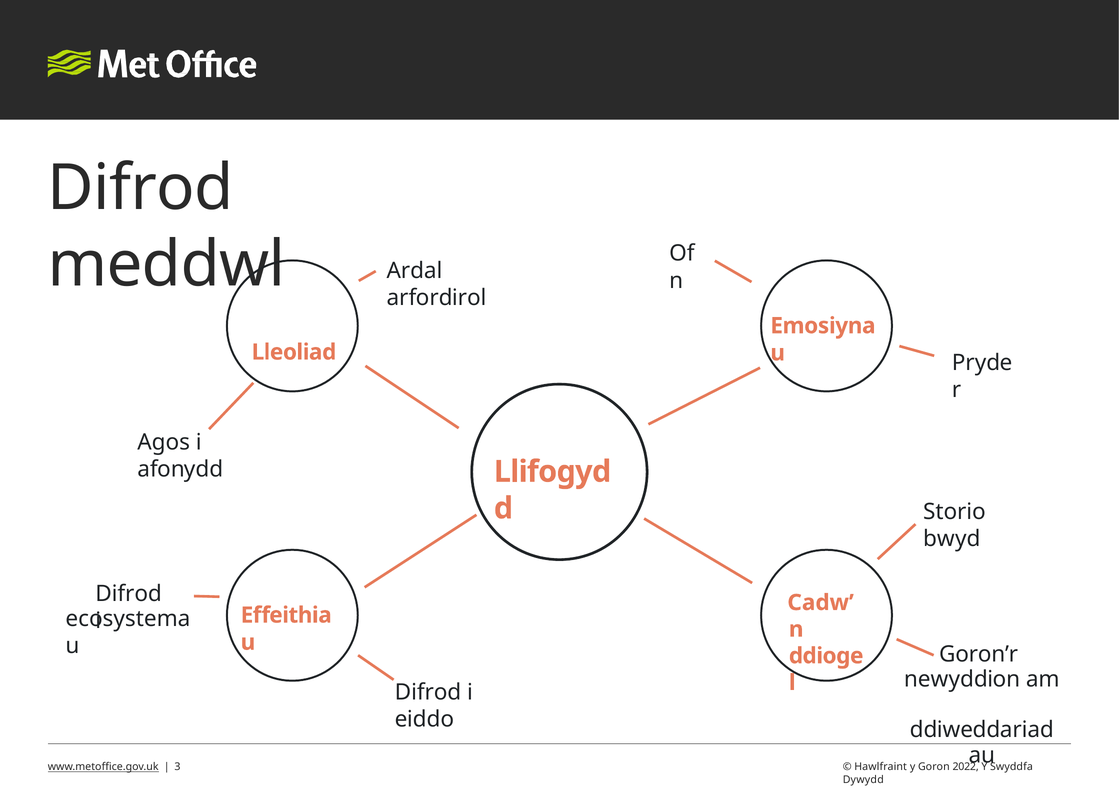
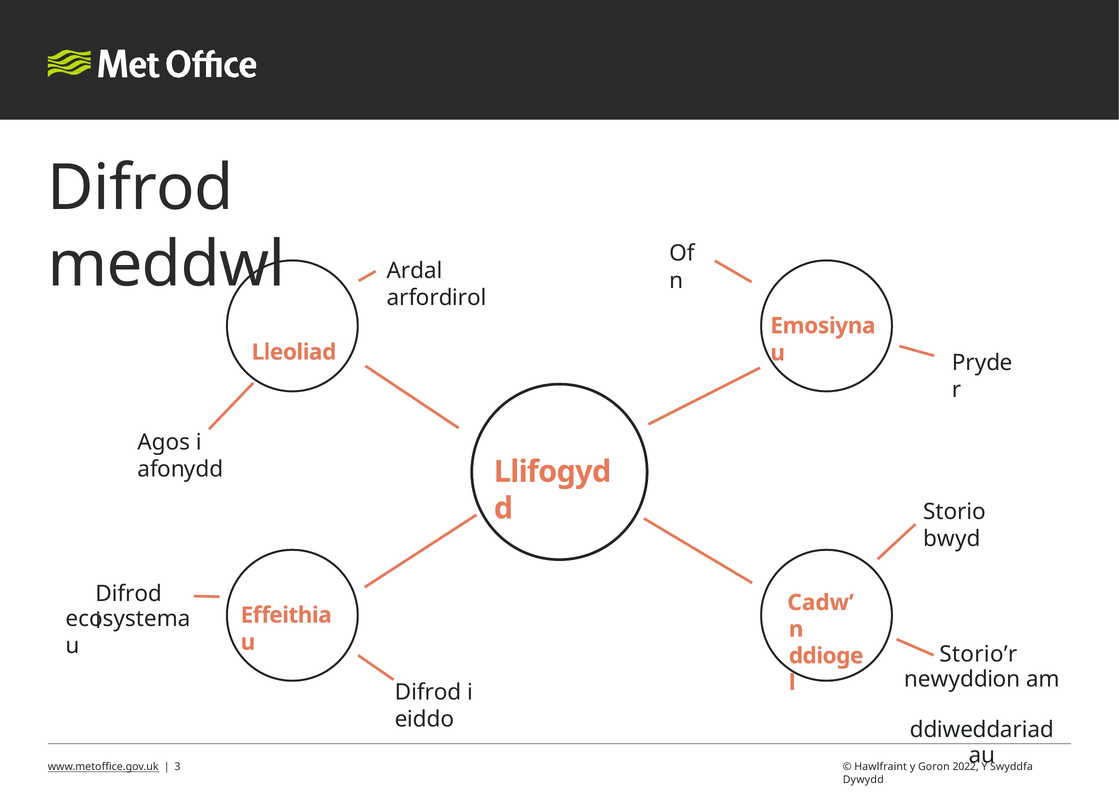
Goron’r: Goron’r -> Storio’r
